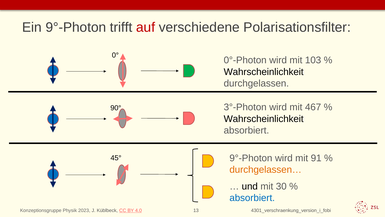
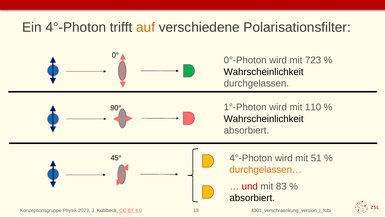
Ein 9°-Photon: 9°-Photon -> 4°-Photon
auf colour: red -> orange
103: 103 -> 723
3°-Photon: 3°-Photon -> 1°-Photon
467: 467 -> 110
9°-Photon at (251, 158): 9°-Photon -> 4°-Photon
91: 91 -> 51
und colour: black -> red
30: 30 -> 83
absorbiert at (252, 198) colour: blue -> black
